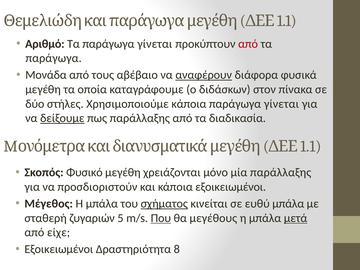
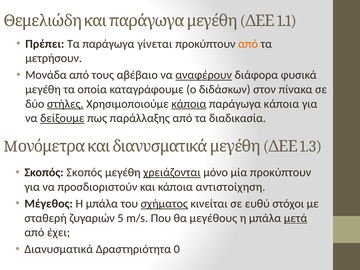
Αριθμό: Αριθμό -> Πρέπει
από at (248, 44) colour: red -> orange
παράγωγα at (54, 58): παράγωγα -> μετρήσουν
στήλες underline: none -> present
κάποια at (189, 104) underline: none -> present
γίνεται at (281, 104): γίνεται -> κάποια
1.1 at (311, 146): 1.1 -> 1.3
Σκοπός Φυσικό: Φυσικό -> Σκοπός
χρειάζονται underline: none -> present
μία παράλλαξης: παράλλαξης -> προκύπτουν
κάποια εξοικειωμένοι: εξοικειωμένοι -> αντιστοίχηση
ευθύ μπάλα: μπάλα -> στόχοι
Που underline: present -> none
είχε: είχε -> έχει
Εξοικειωμένοι at (59, 249): Εξοικειωμένοι -> Διανυσματικά
8: 8 -> 0
